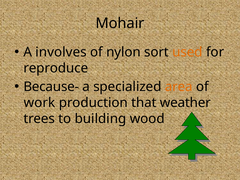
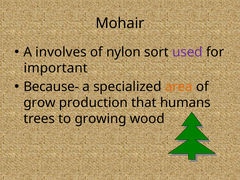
used colour: orange -> purple
reproduce: reproduce -> important
work: work -> grow
weather: weather -> humans
building: building -> growing
